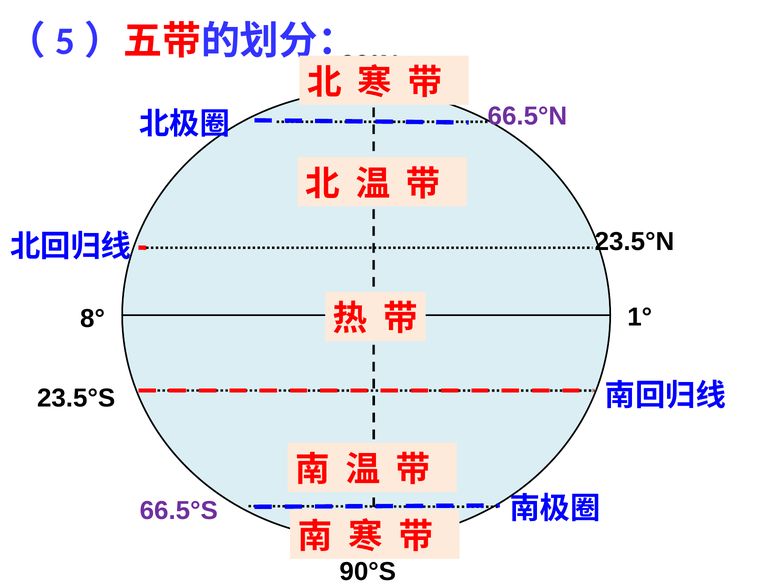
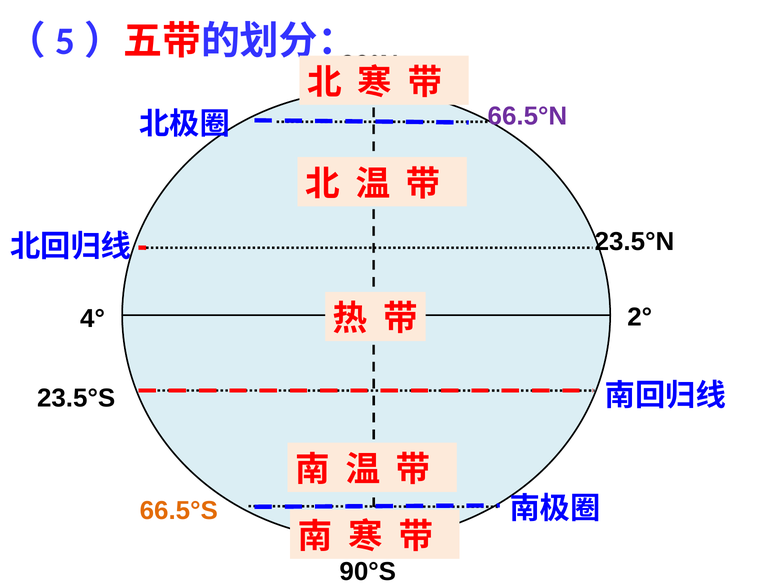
1°: 1° -> 2°
8°: 8° -> 4°
66.5°S colour: purple -> orange
